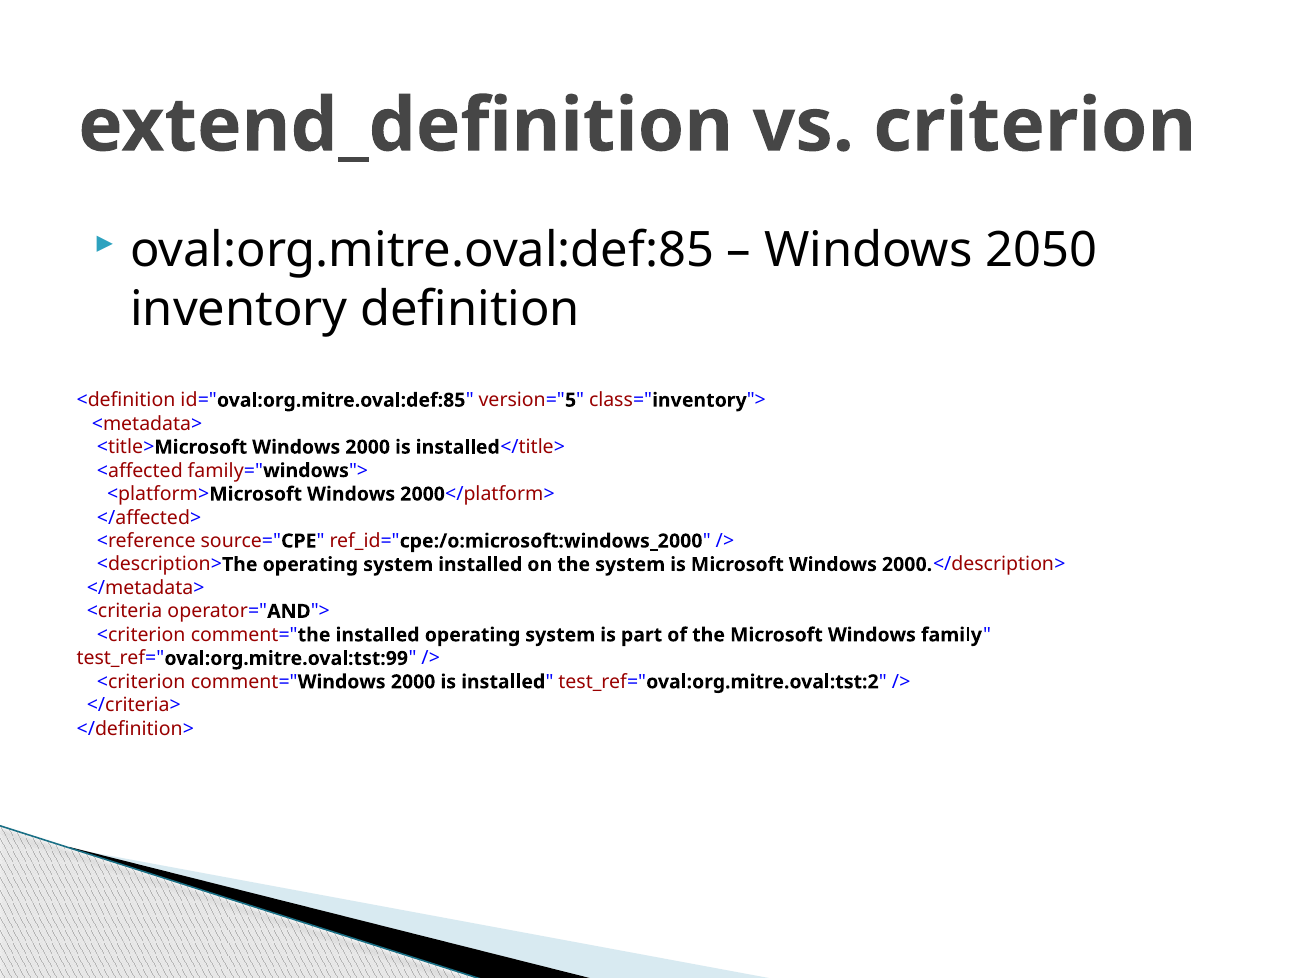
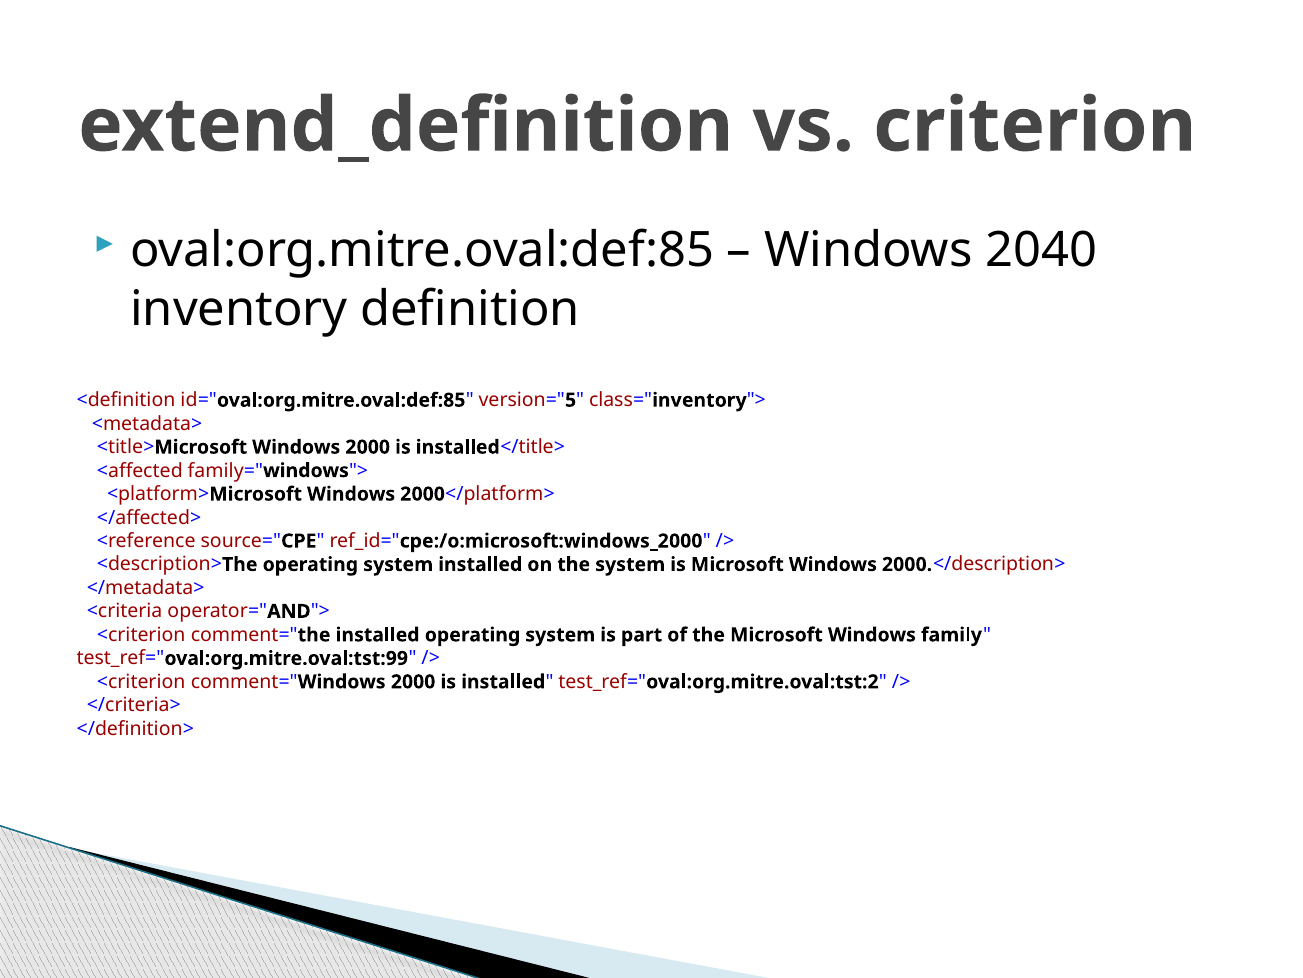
2050: 2050 -> 2040
